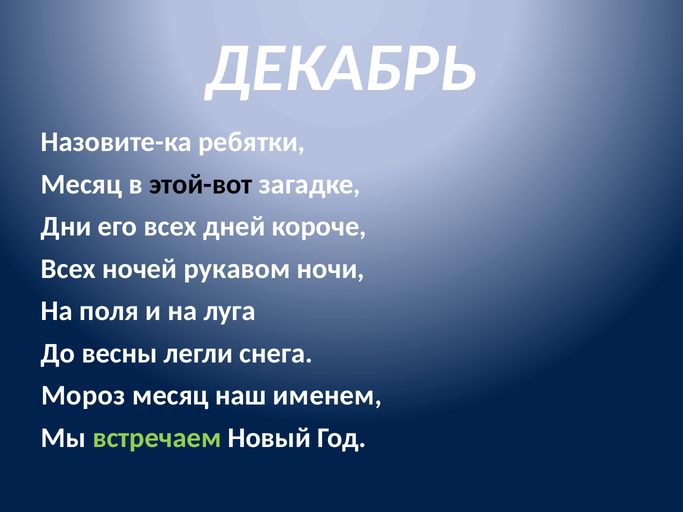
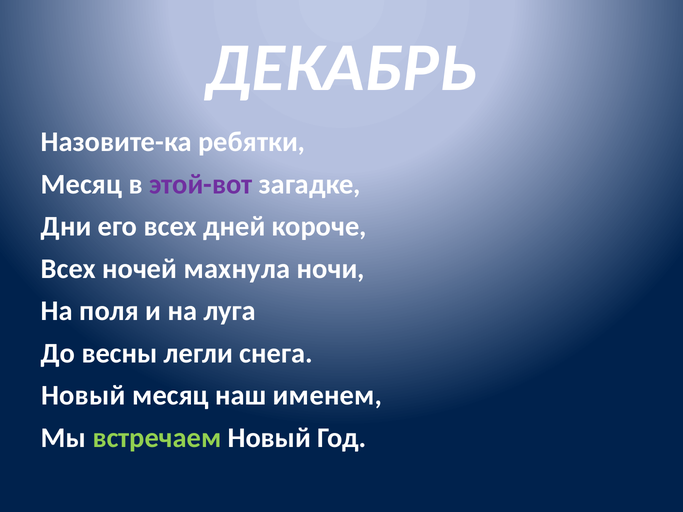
этой-вот colour: black -> purple
рукавом: рукавом -> махнула
Мороз at (83, 396): Мороз -> Новый
